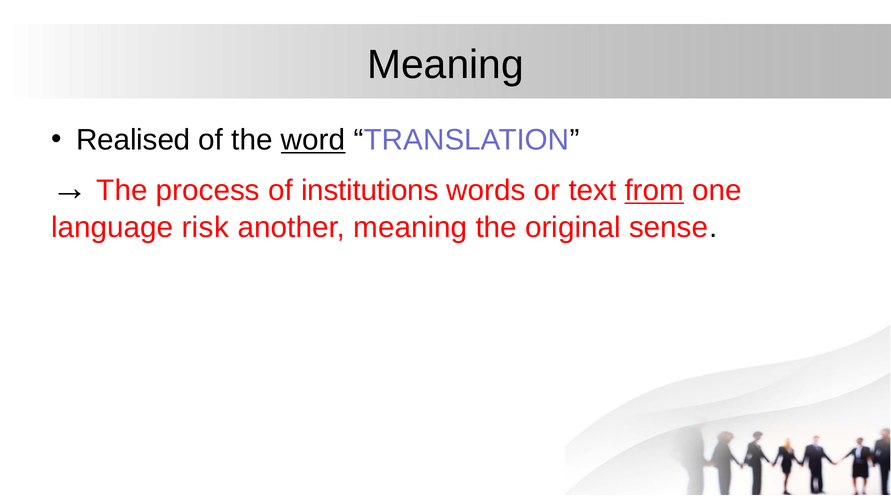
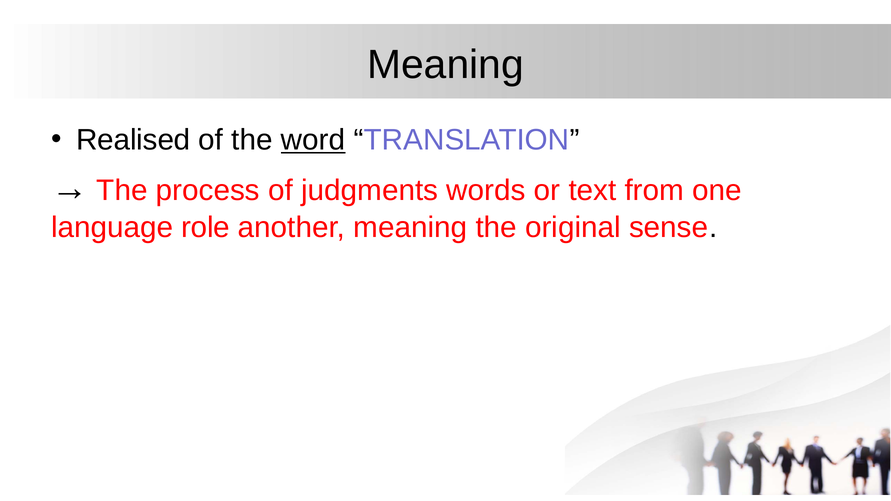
institutions: institutions -> judgments
from underline: present -> none
risk: risk -> role
